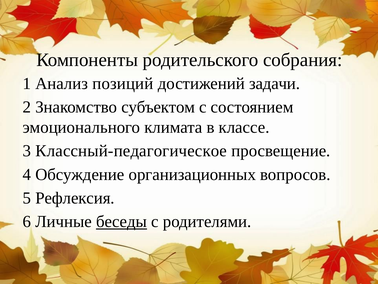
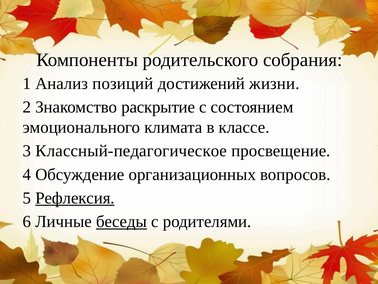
задачи: задачи -> жизни
субъектом: субъектом -> раскрытие
Рефлексия underline: none -> present
